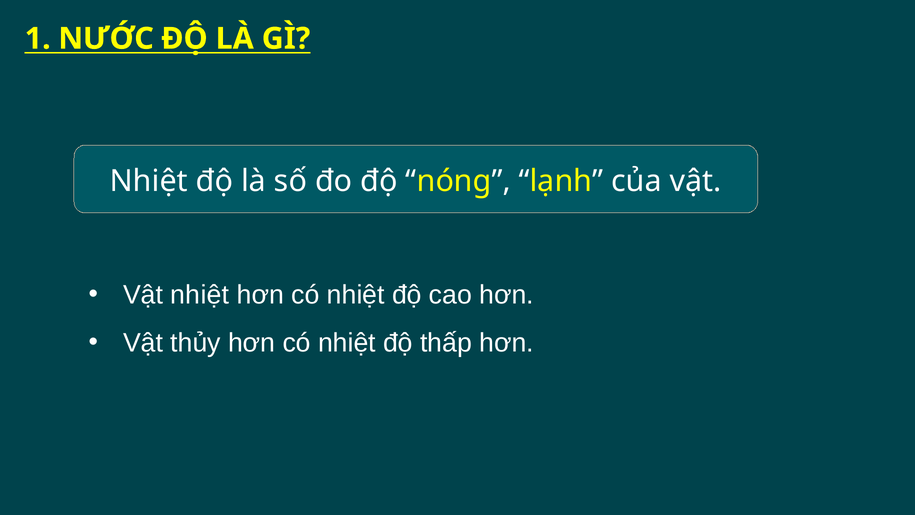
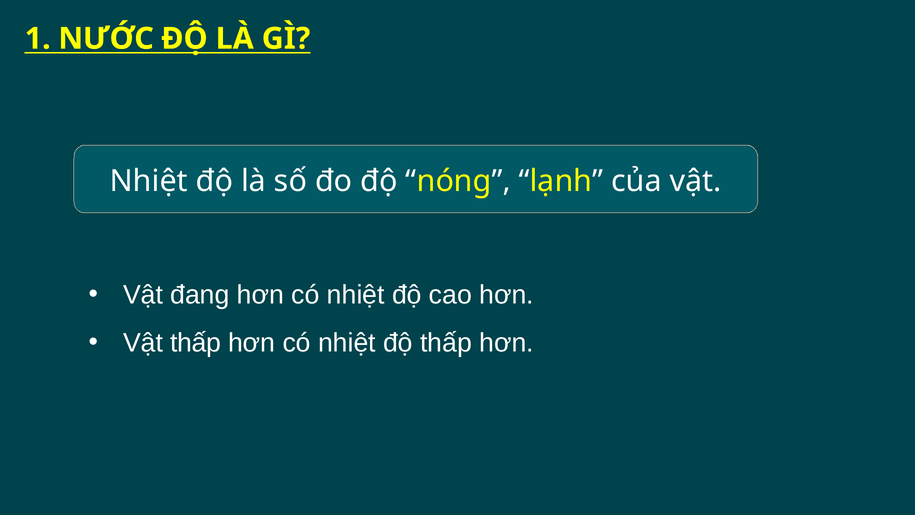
Vật nhiệt: nhiệt -> đang
Vật thủy: thủy -> thấp
